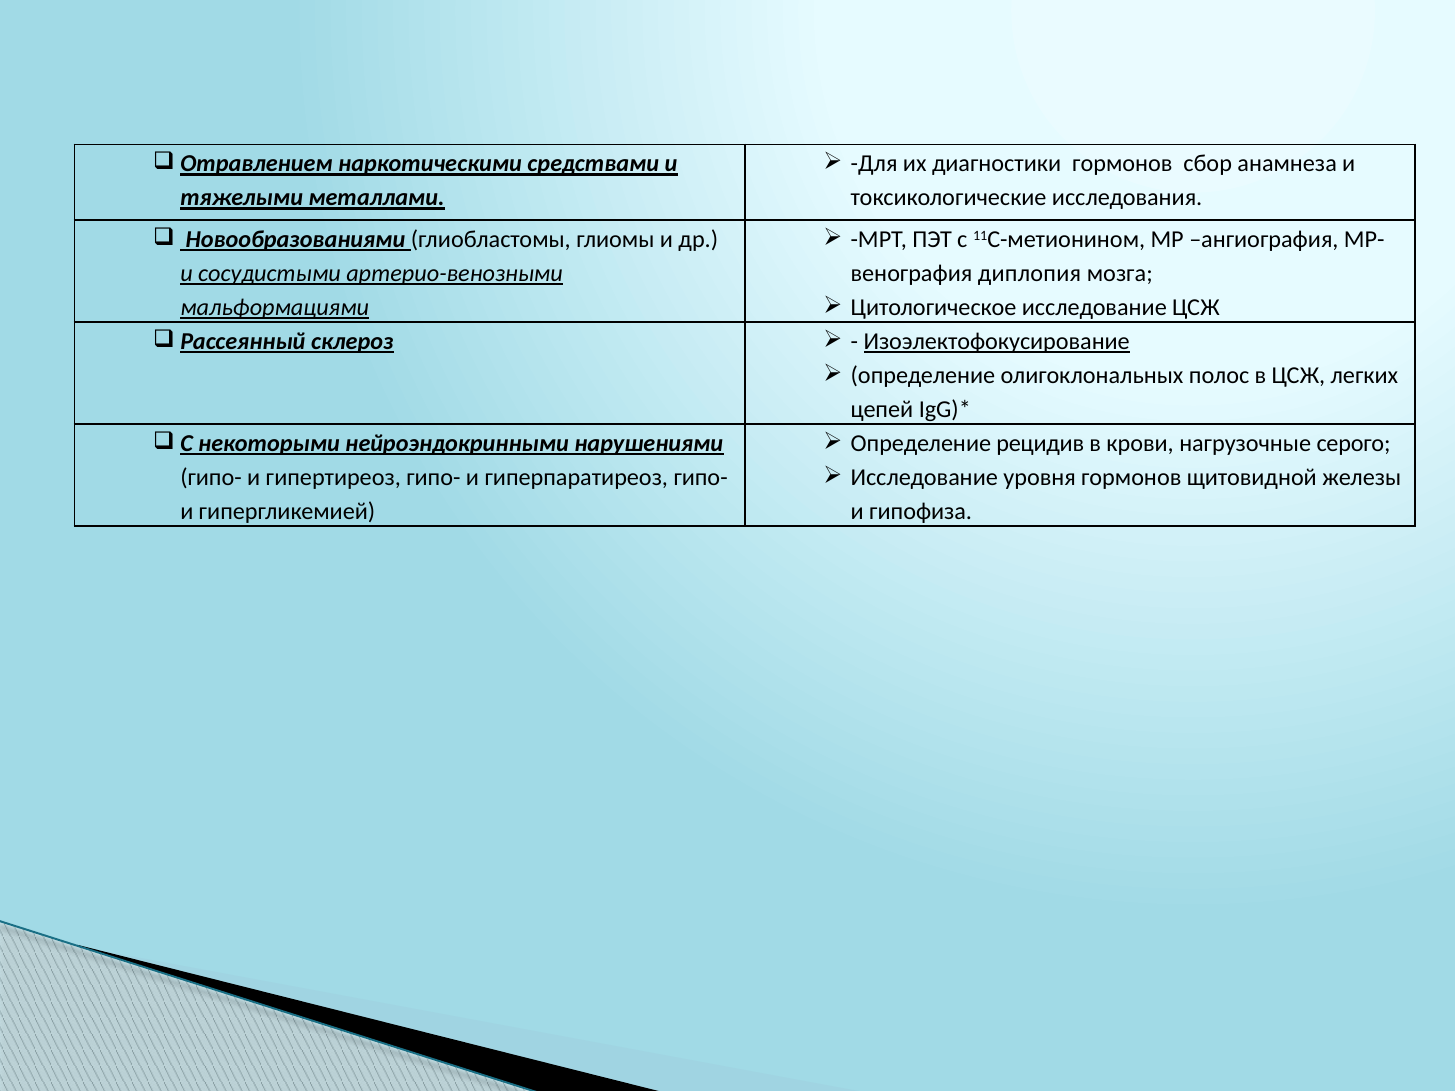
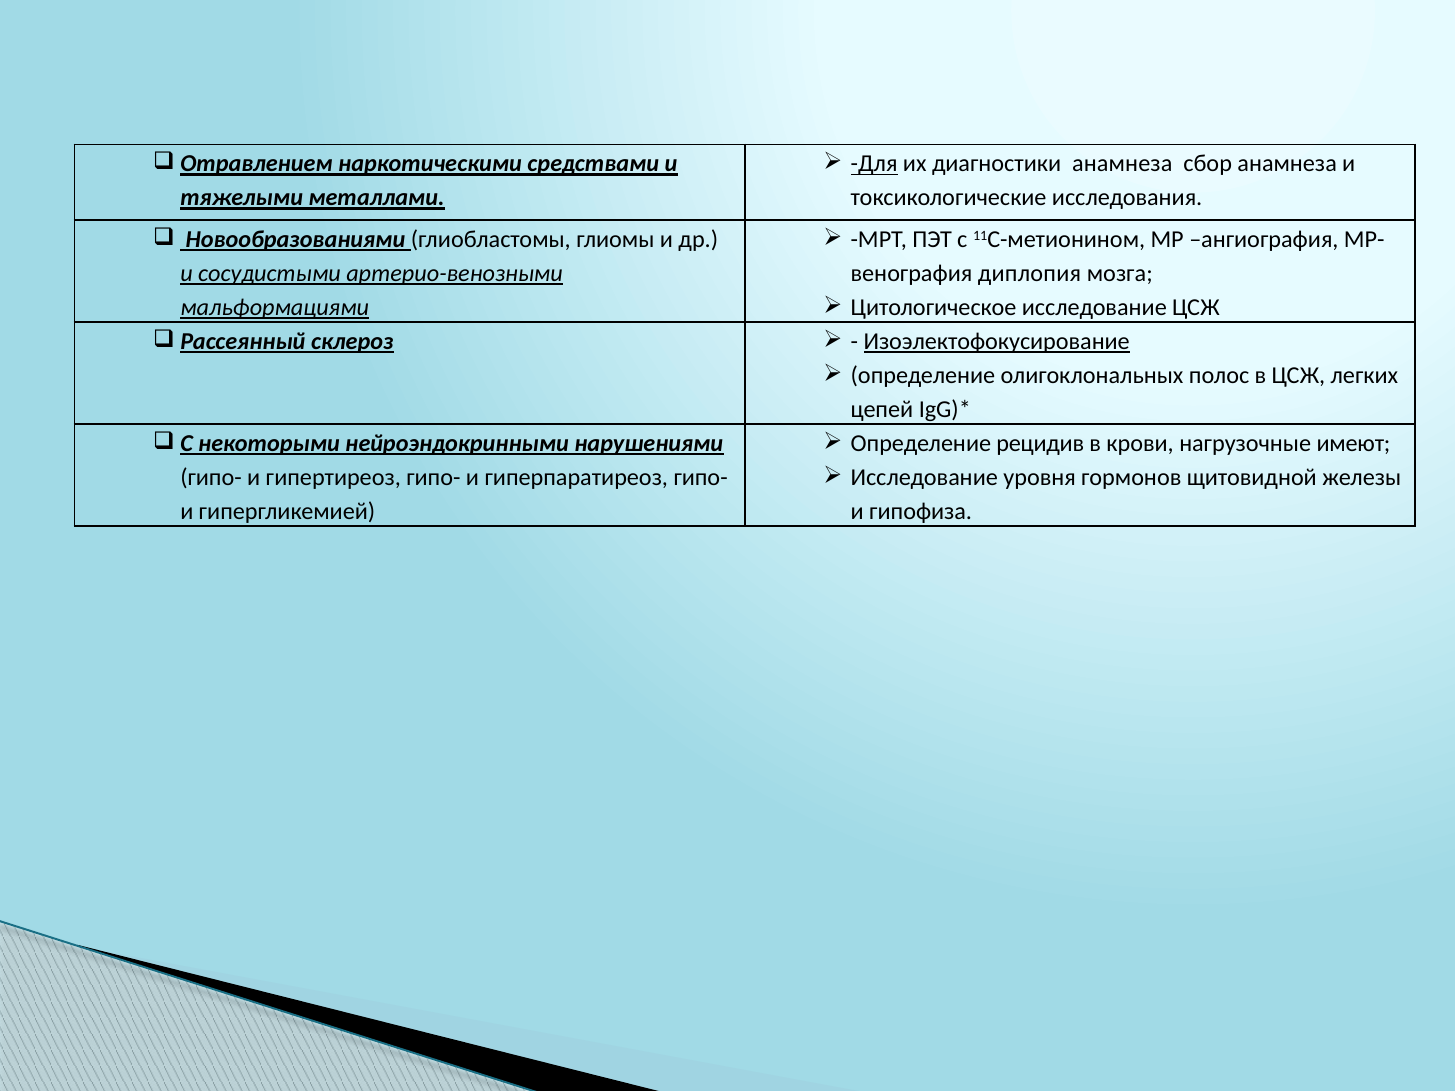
Для underline: none -> present
диагностики гормонов: гормонов -> анамнеза
серого: серого -> имеют
